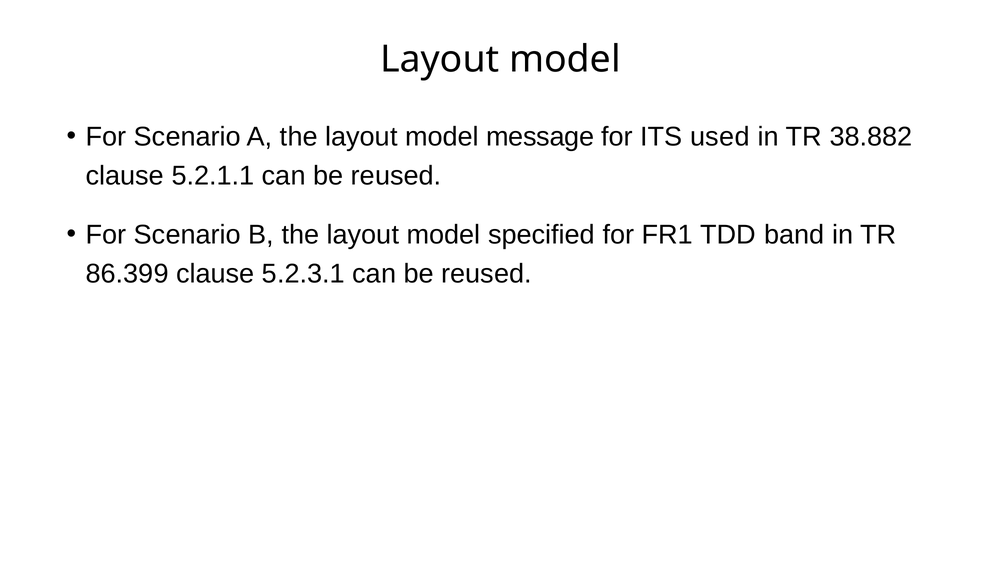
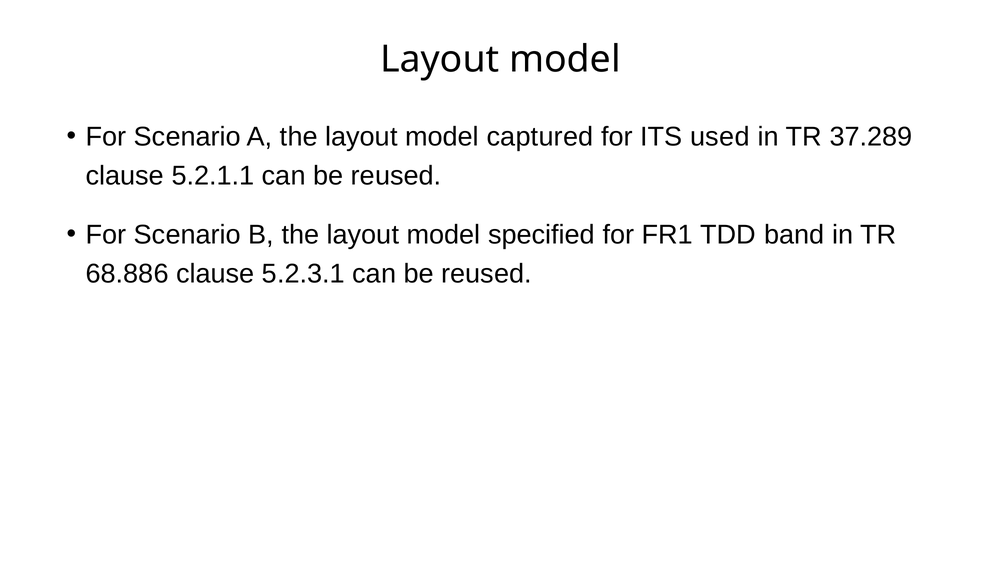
message: message -> captured
38.882: 38.882 -> 37.289
86.399: 86.399 -> 68.886
